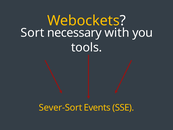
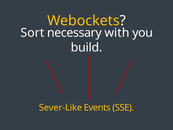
tools: tools -> build
Sever-Sort: Sever-Sort -> Sever-Like
